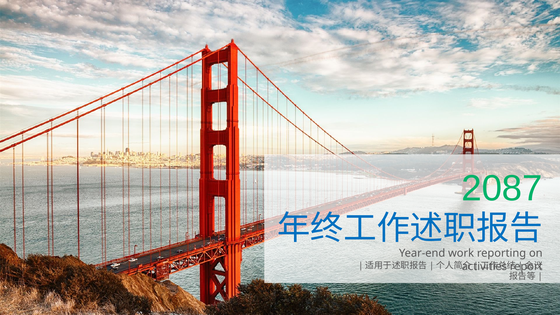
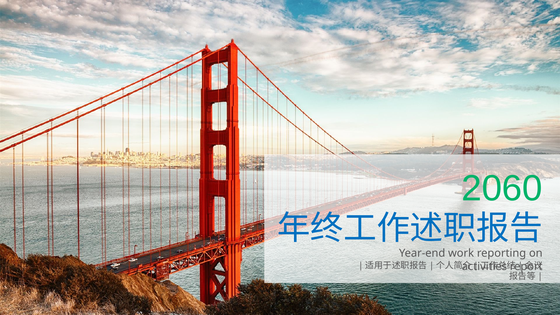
2087: 2087 -> 2060
